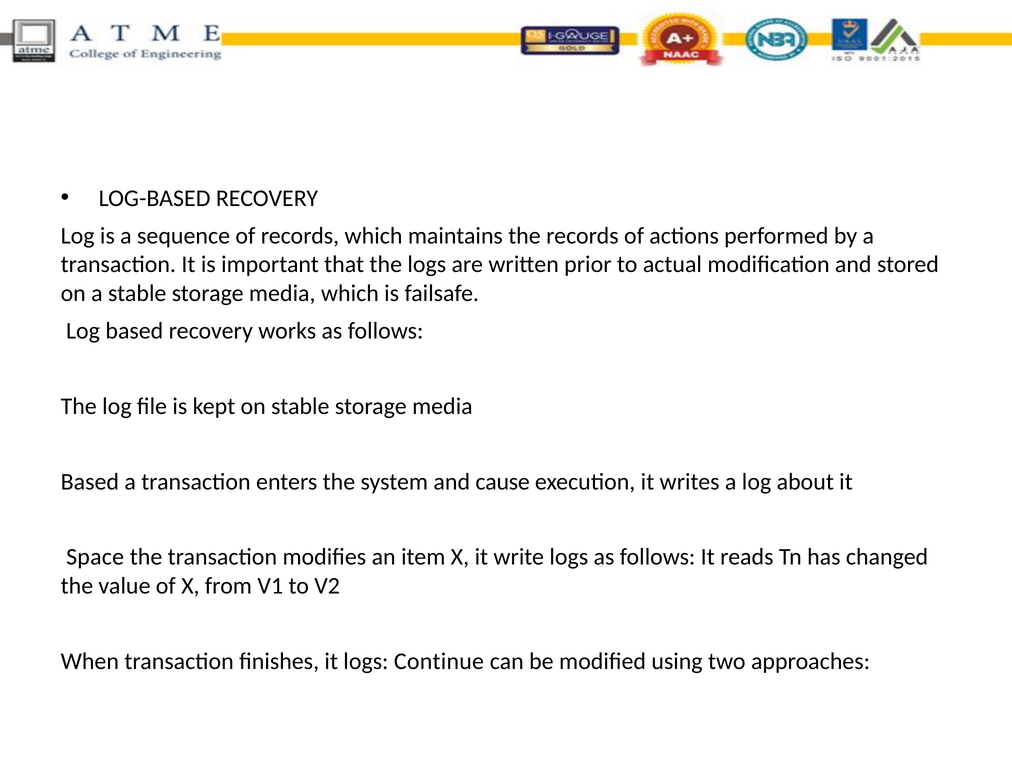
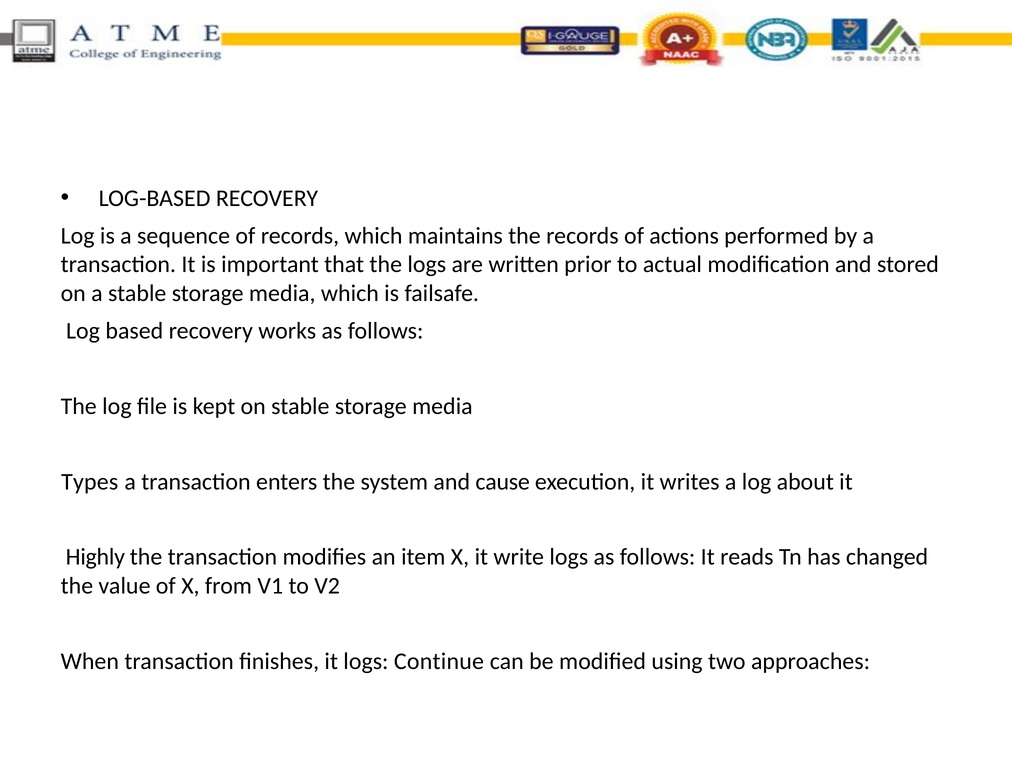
Based at (90, 482): Based -> Types
Space: Space -> Highly
